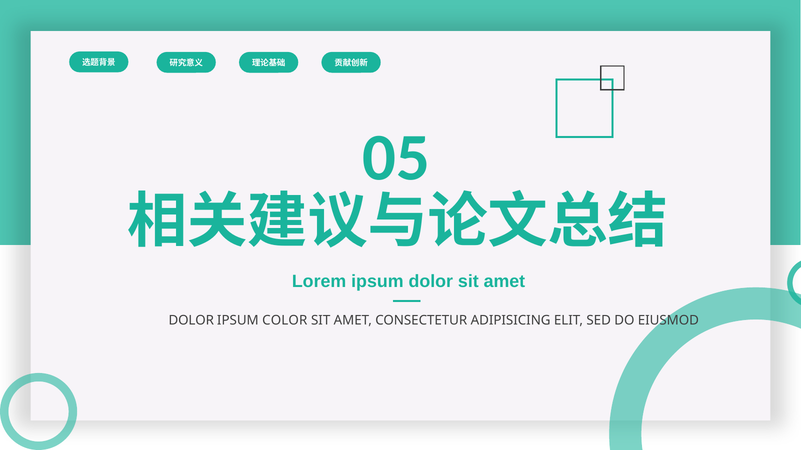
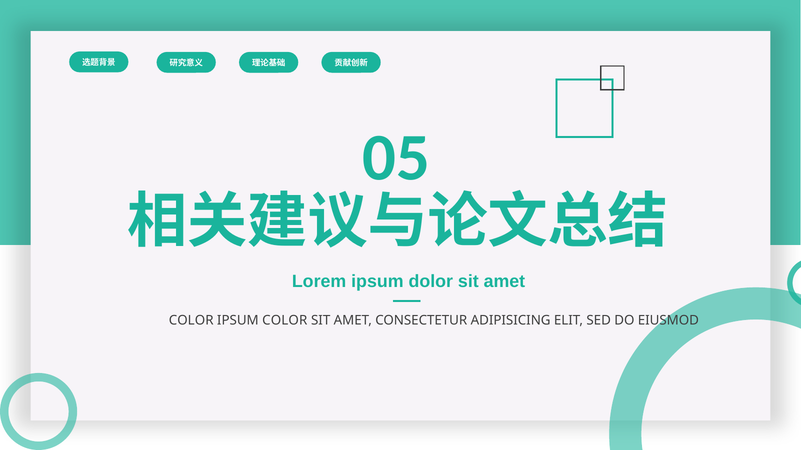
DOLOR at (191, 321): DOLOR -> COLOR
